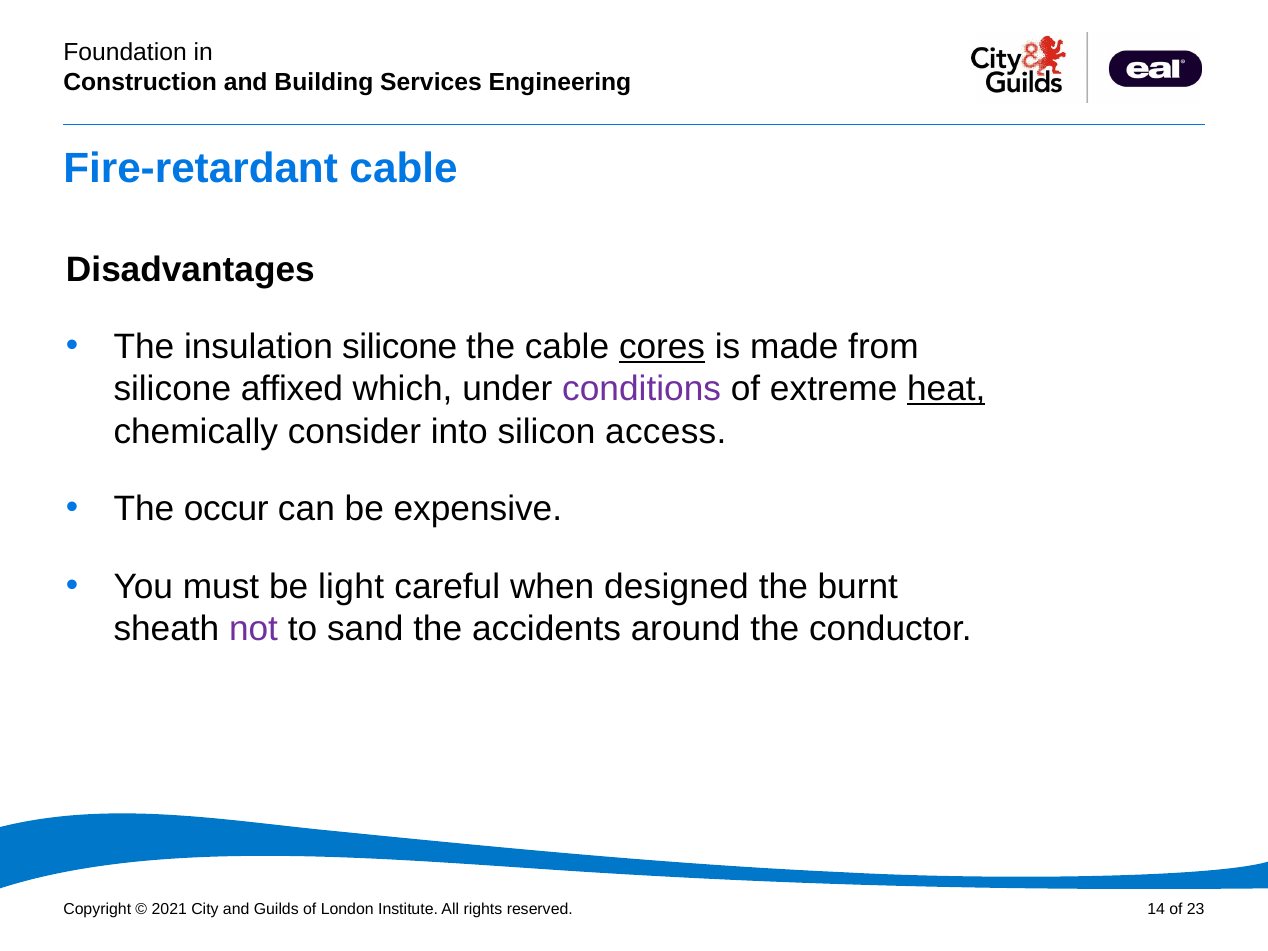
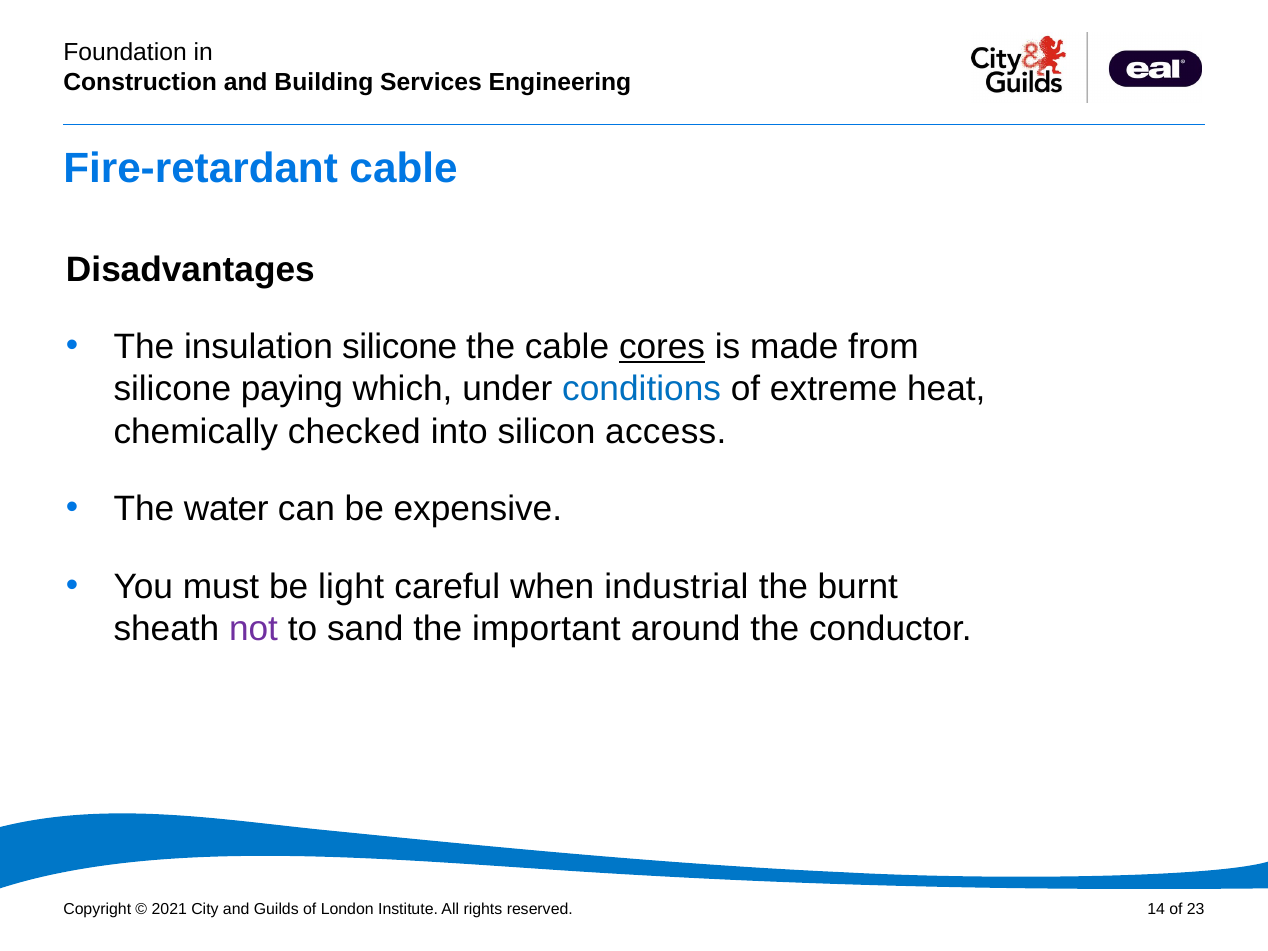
affixed: affixed -> paying
conditions colour: purple -> blue
heat underline: present -> none
consider: consider -> checked
occur: occur -> water
designed: designed -> industrial
accidents: accidents -> important
